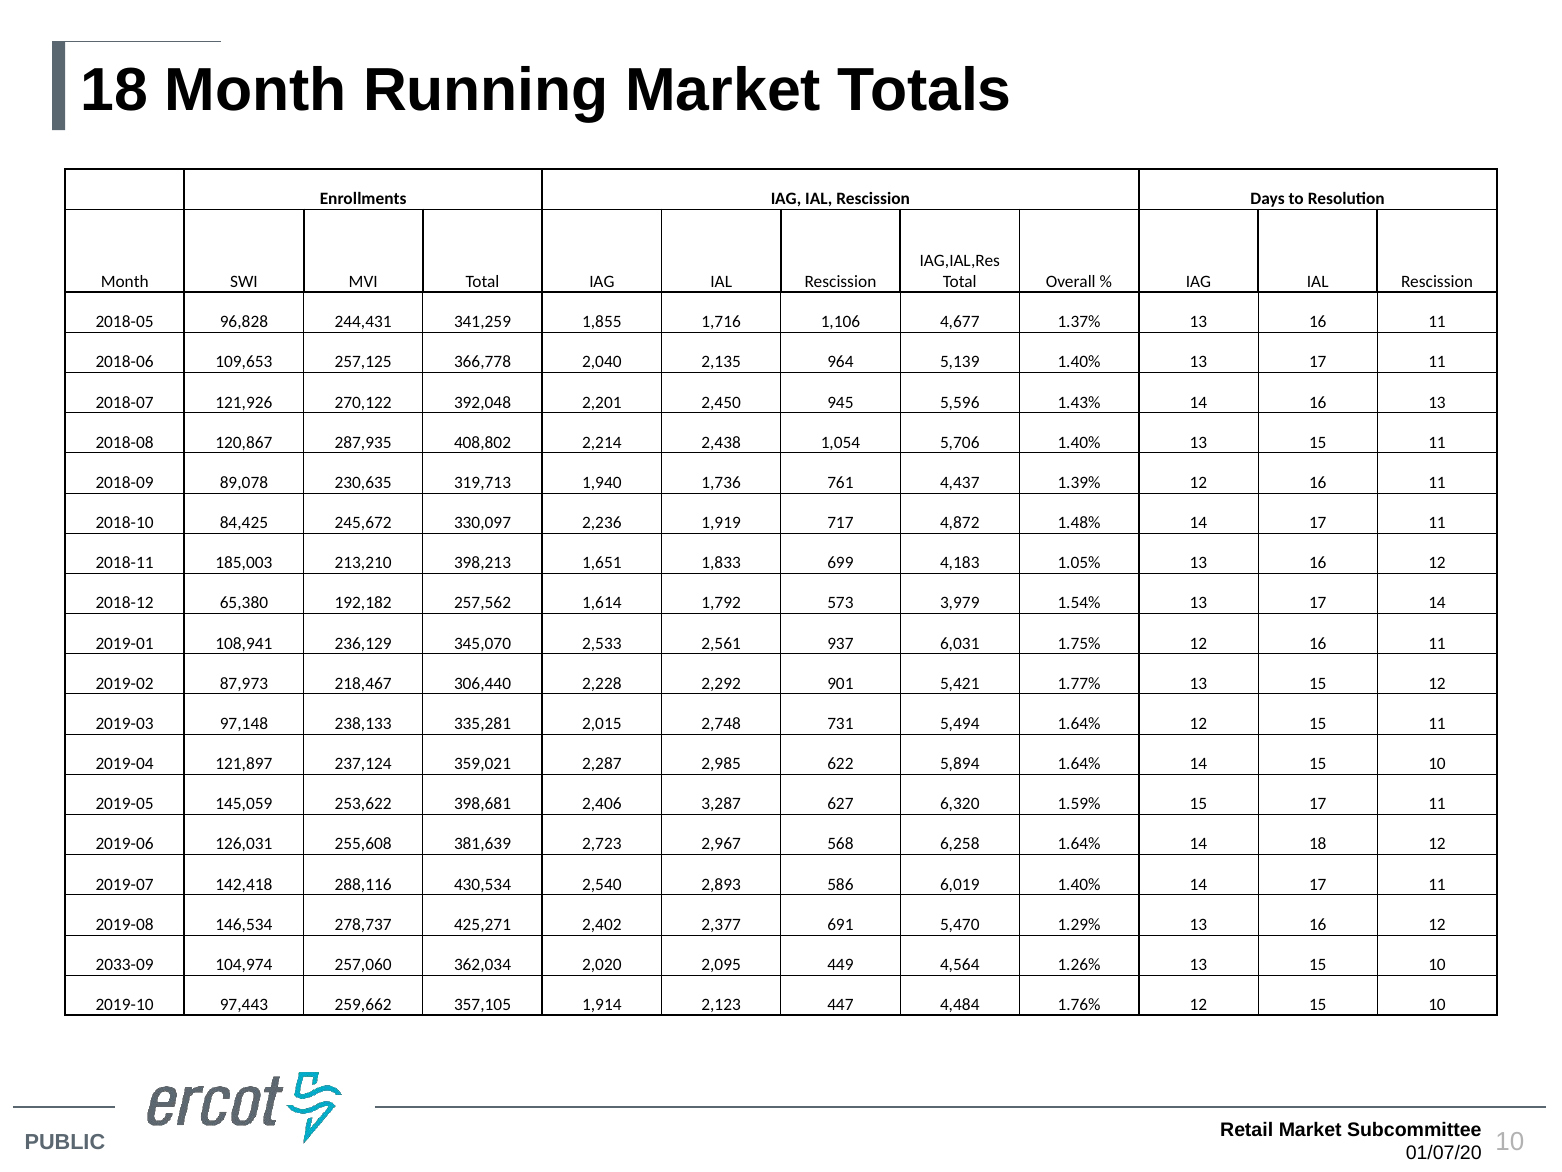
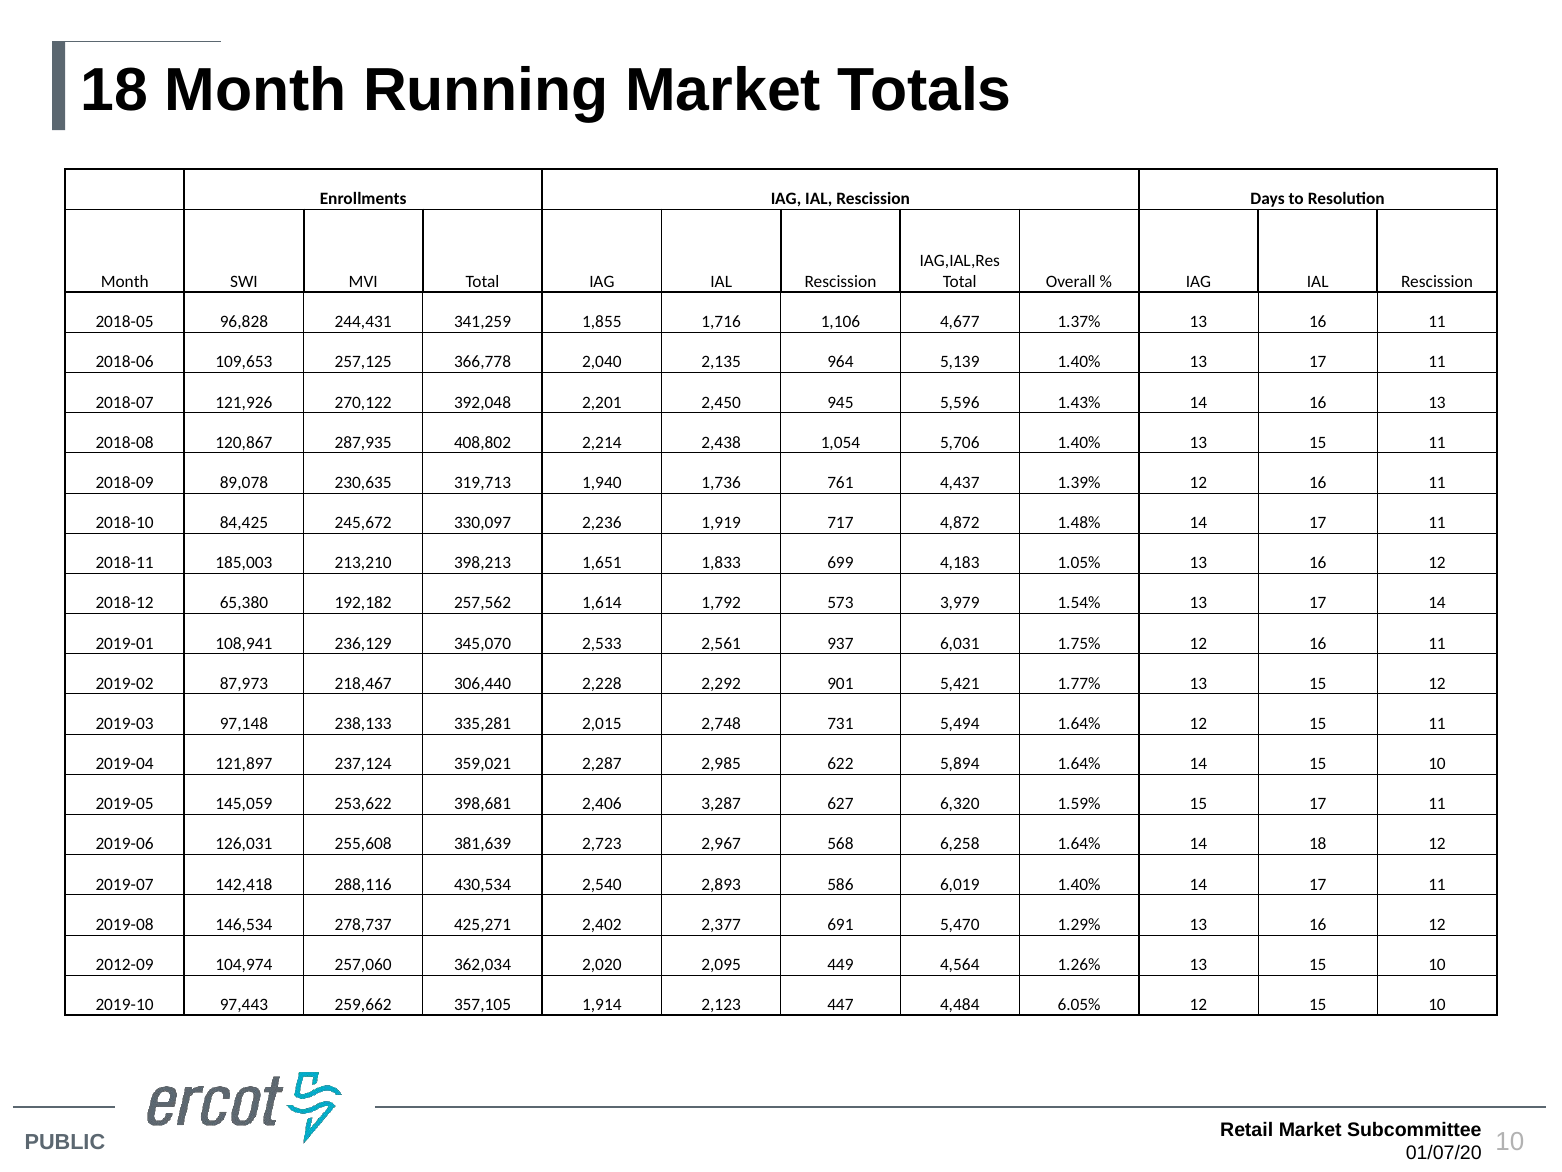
2033-09: 2033-09 -> 2012-09
1.76%: 1.76% -> 6.05%
